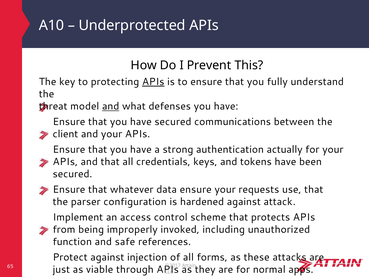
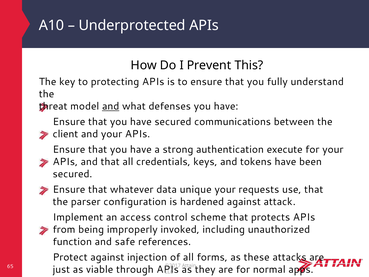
APIs at (153, 82) underline: present -> none
actually: actually -> execute
data ensure: ensure -> unique
